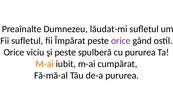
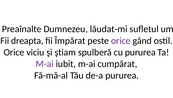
Fii sufletul: sufletul -> dreapta
şi peste: peste -> ştiam
M-ai at (45, 63) colour: orange -> purple
